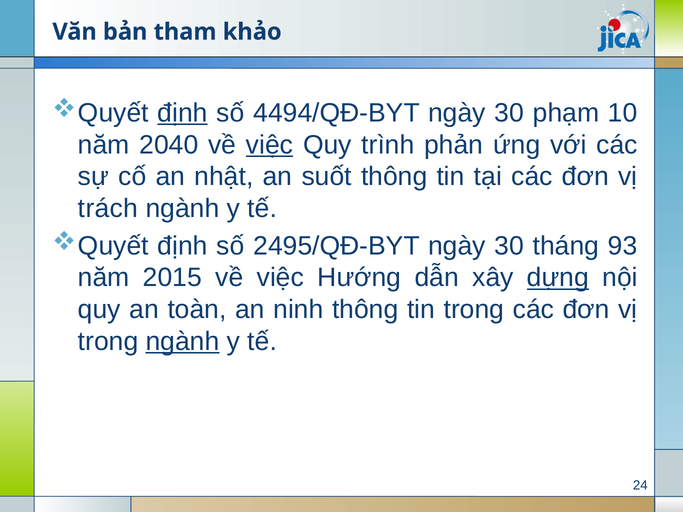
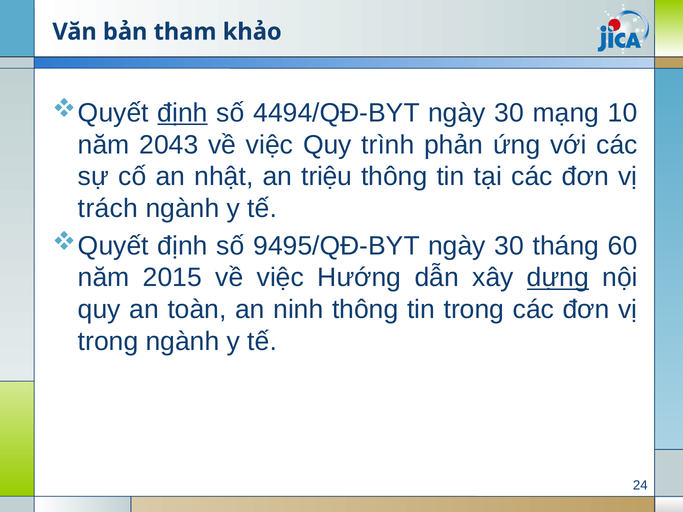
phạm: phạm -> mạng
2040: 2040 -> 2043
việc at (269, 145) underline: present -> none
suốt: suốt -> triệu
2495/QĐ-BYT: 2495/QĐ-BYT -> 9495/QĐ-BYT
93: 93 -> 60
ngành at (183, 342) underline: present -> none
